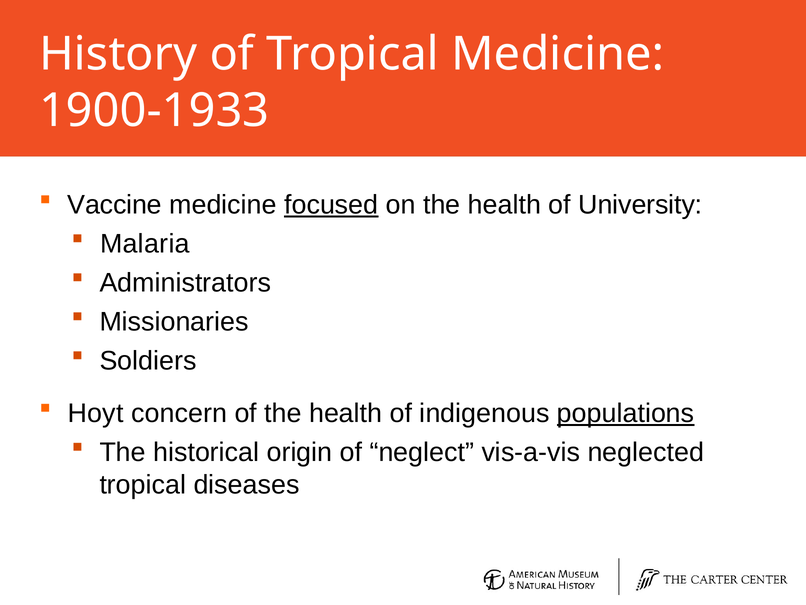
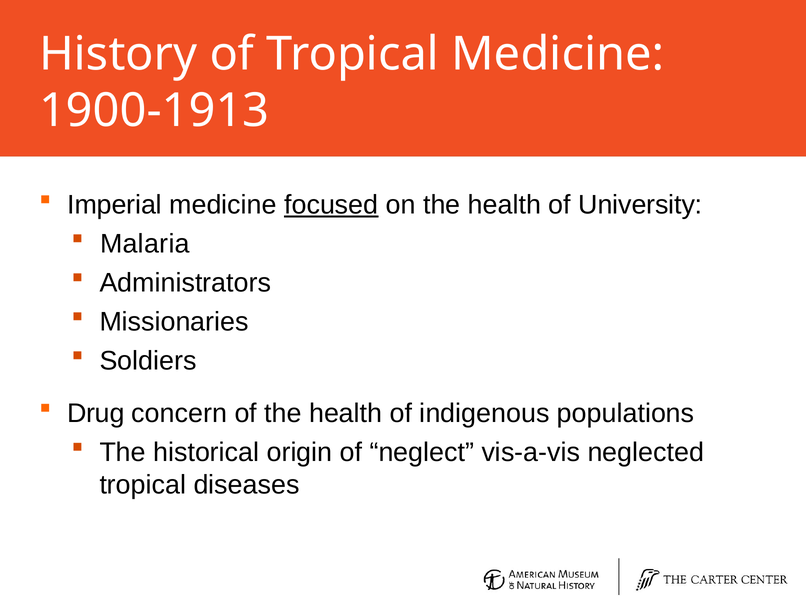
1900-1933: 1900-1933 -> 1900-1913
Vaccine: Vaccine -> Imperial
Hoyt: Hoyt -> Drug
populations underline: present -> none
